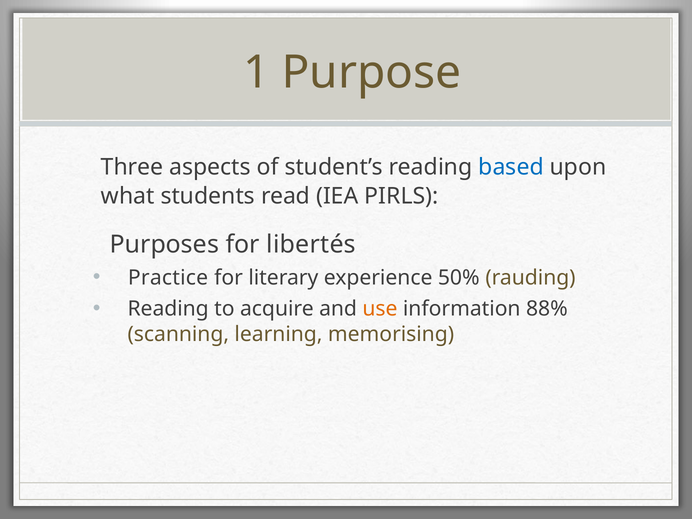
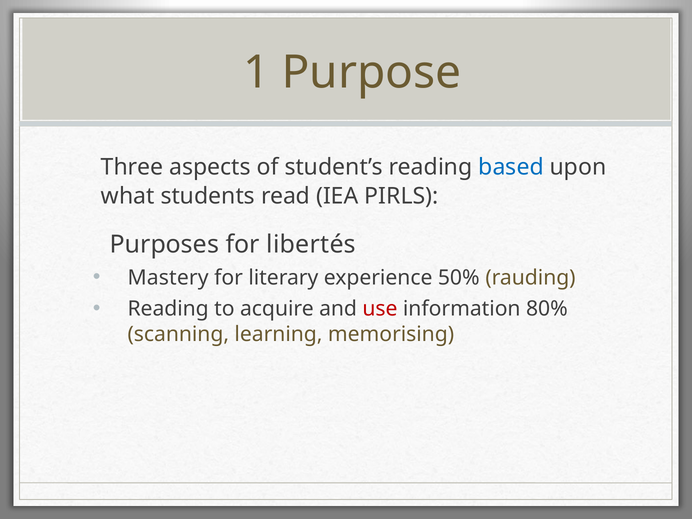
Practice: Practice -> Mastery
use colour: orange -> red
88%: 88% -> 80%
